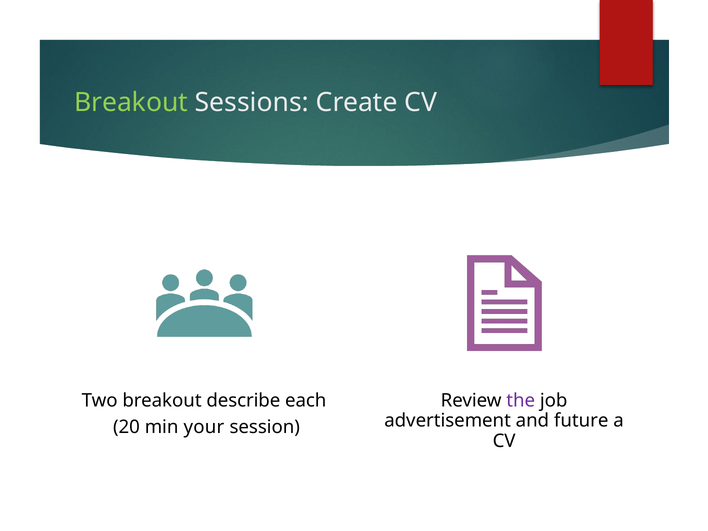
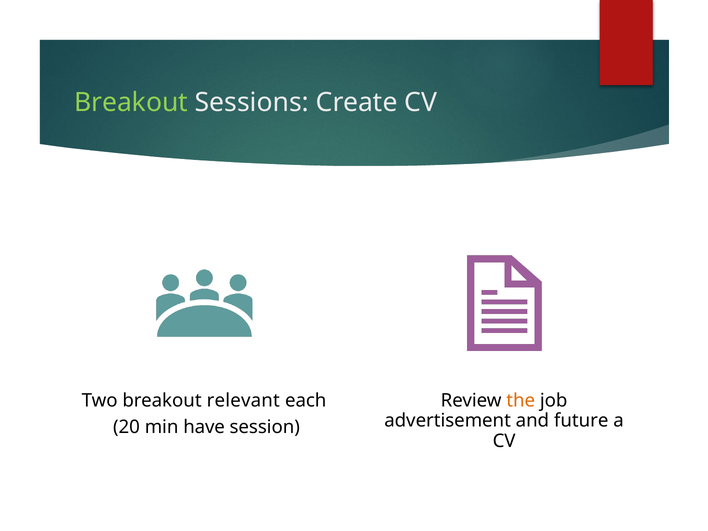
describe: describe -> relevant
the colour: purple -> orange
your: your -> have
